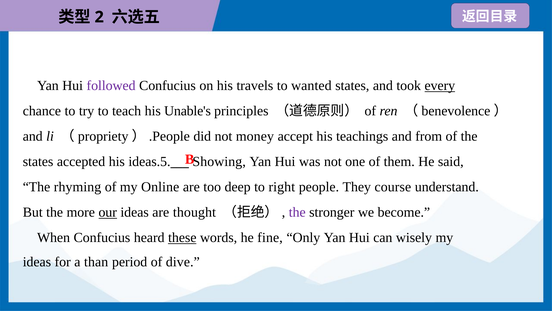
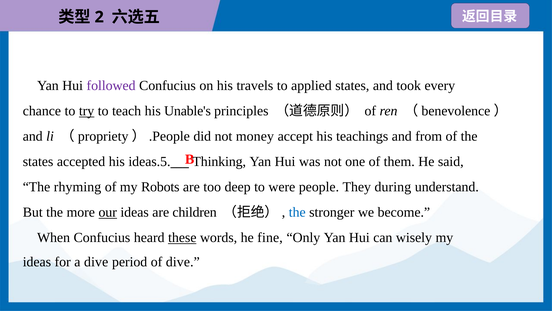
wanted: wanted -> applied
every underline: present -> none
try underline: none -> present
Showing: Showing -> Thinking
Online: Online -> Robots
right: right -> were
course: course -> during
thought: thought -> children
the at (297, 212) colour: purple -> blue
a than: than -> dive
